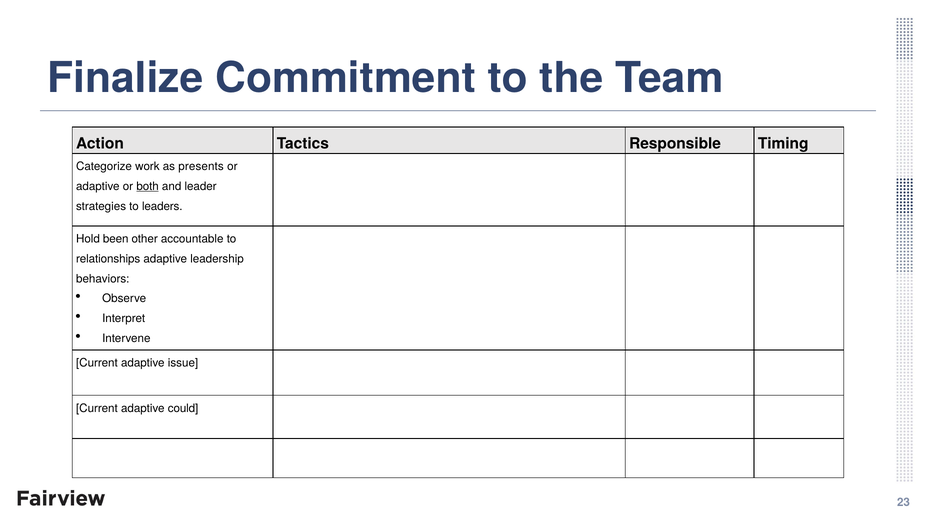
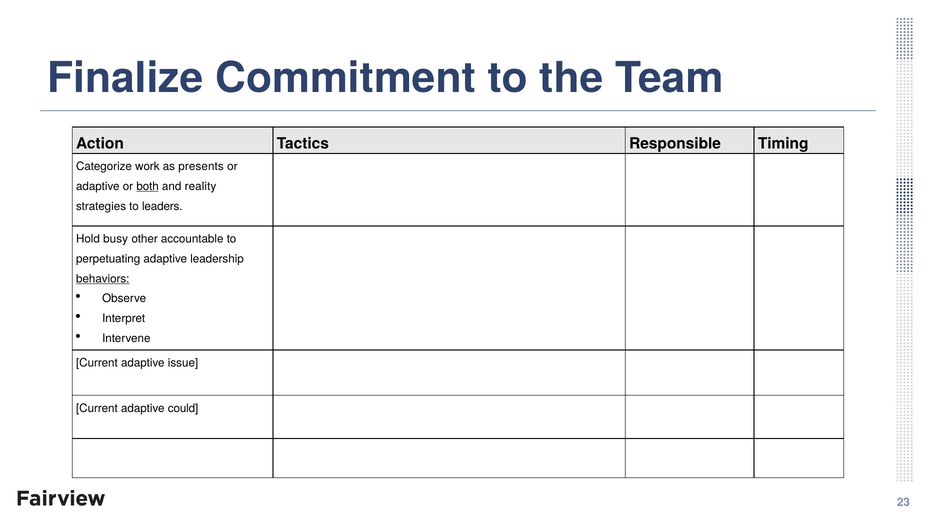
leader: leader -> reality
been: been -> busy
relationships: relationships -> perpetuating
behaviors underline: none -> present
